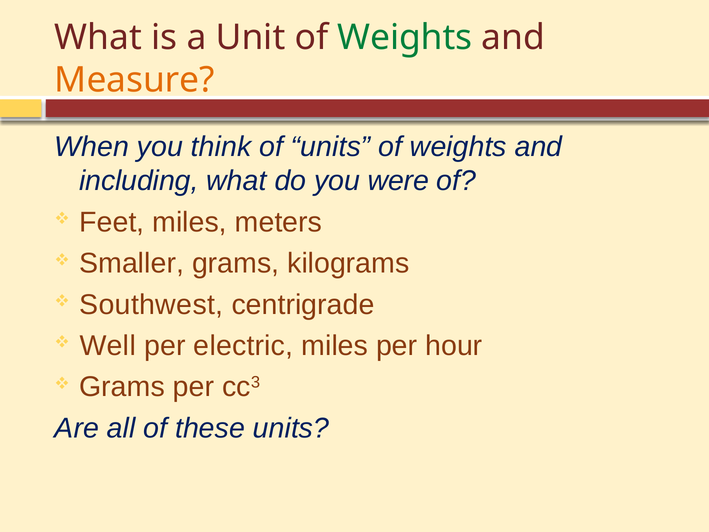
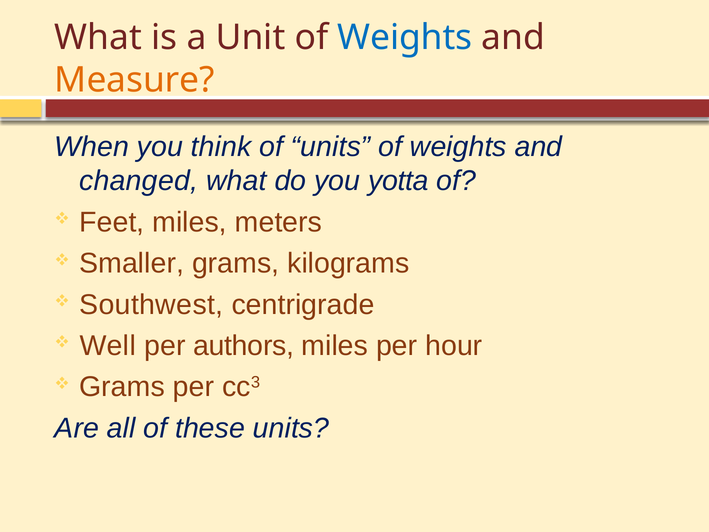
Weights at (405, 37) colour: green -> blue
including: including -> changed
were: were -> yotta
electric: electric -> authors
